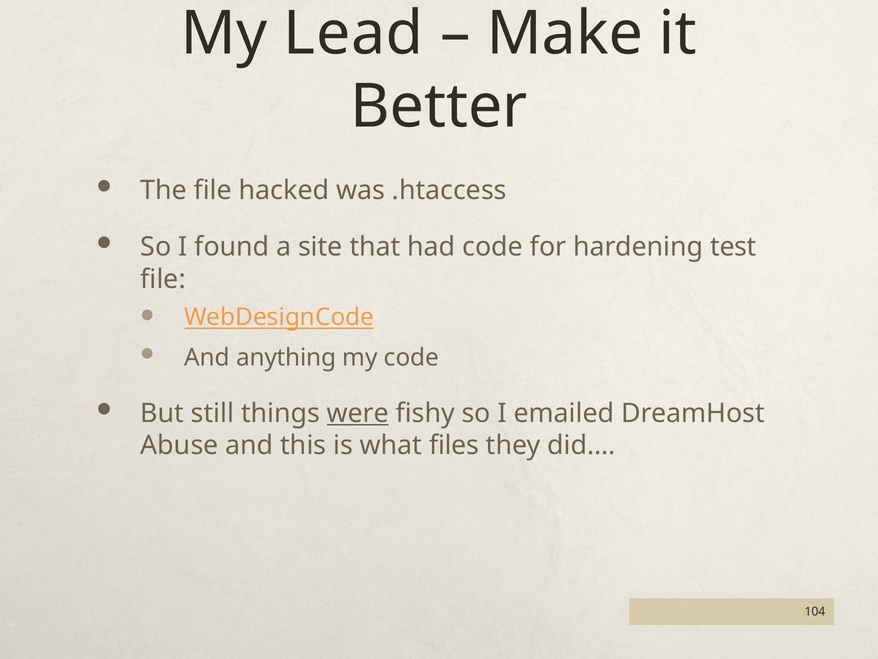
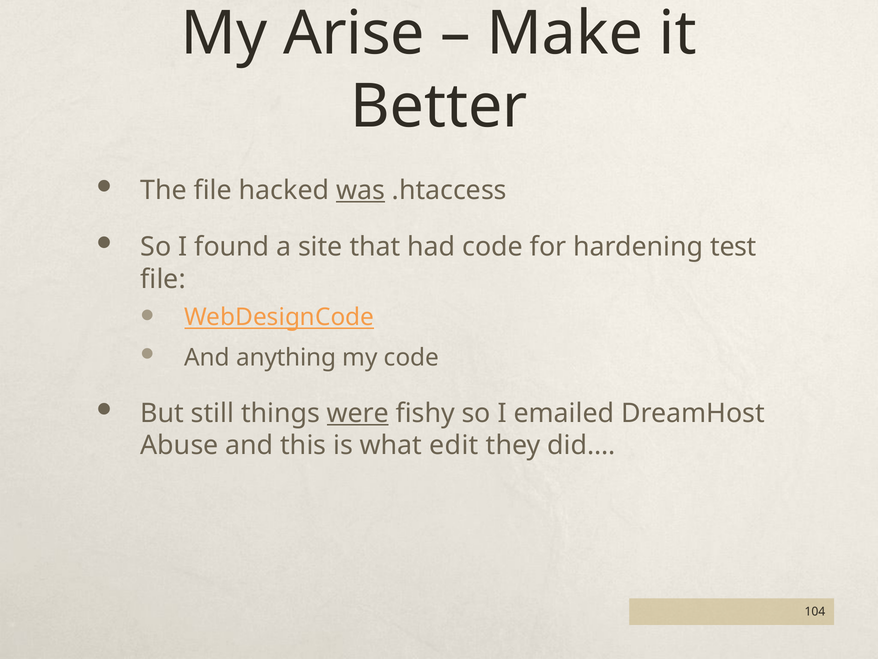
Lead: Lead -> Arise
was underline: none -> present
files: files -> edit
